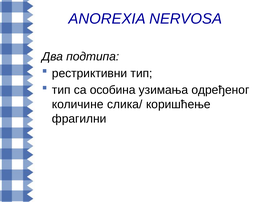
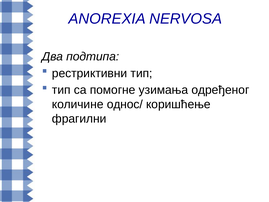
особина: особина -> помогне
слика/: слика/ -> однос/
